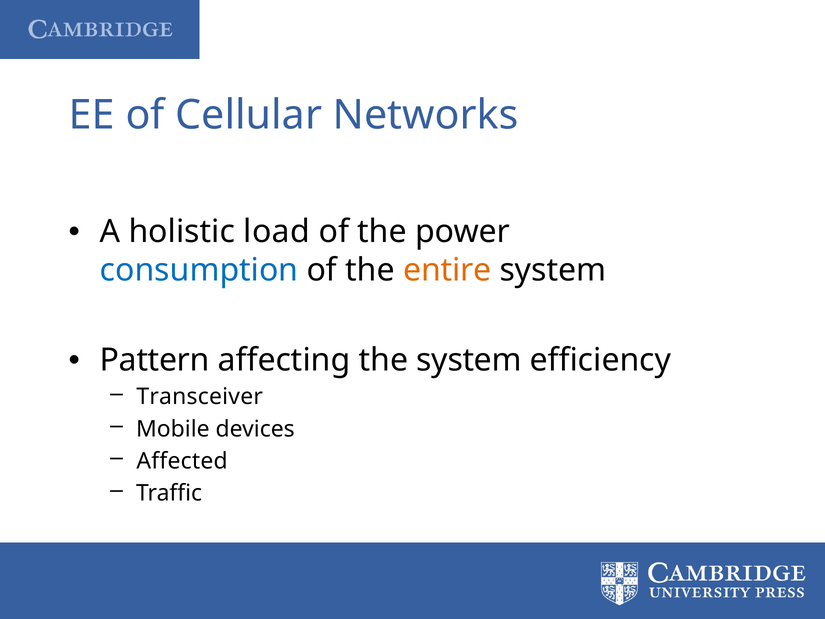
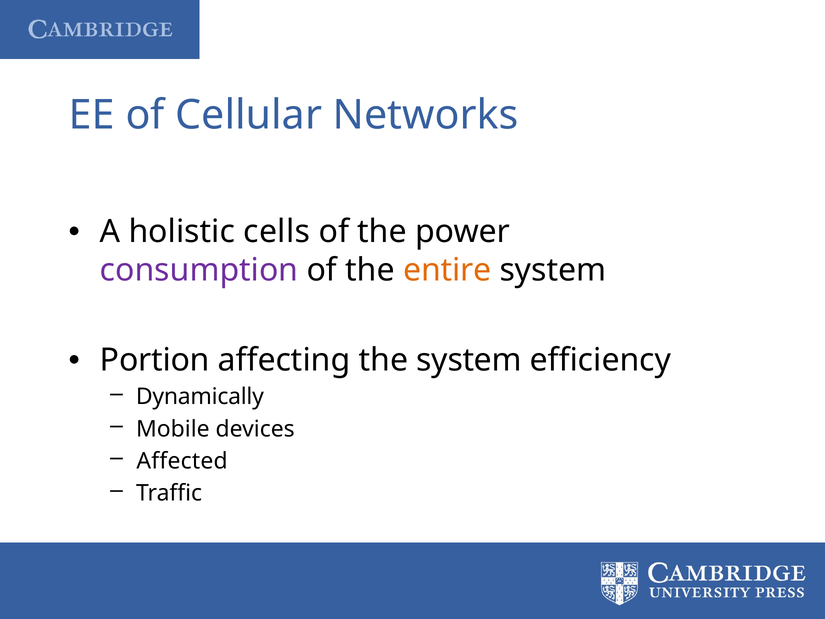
load: load -> cells
consumption colour: blue -> purple
Pattern: Pattern -> Portion
Transceiver: Transceiver -> Dynamically
